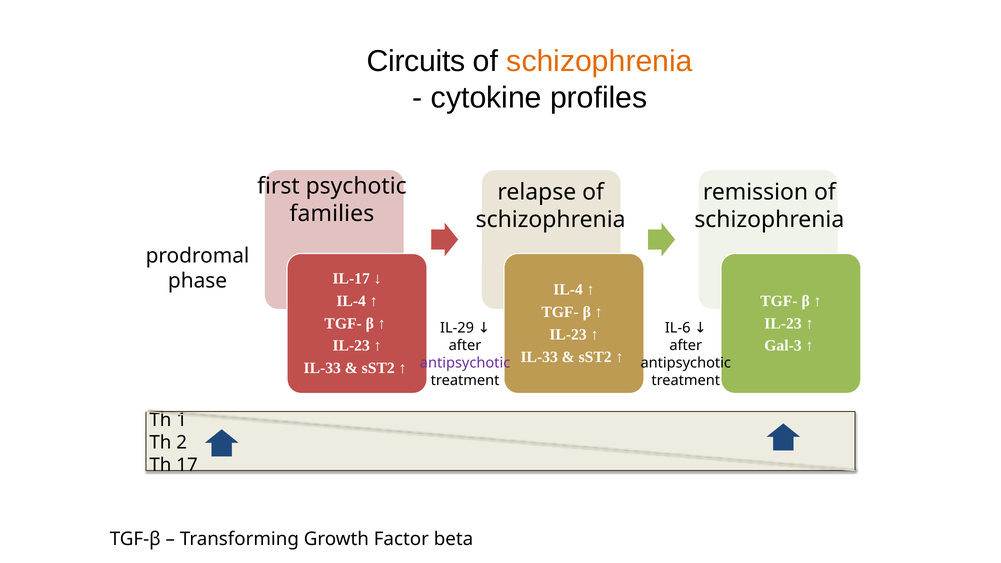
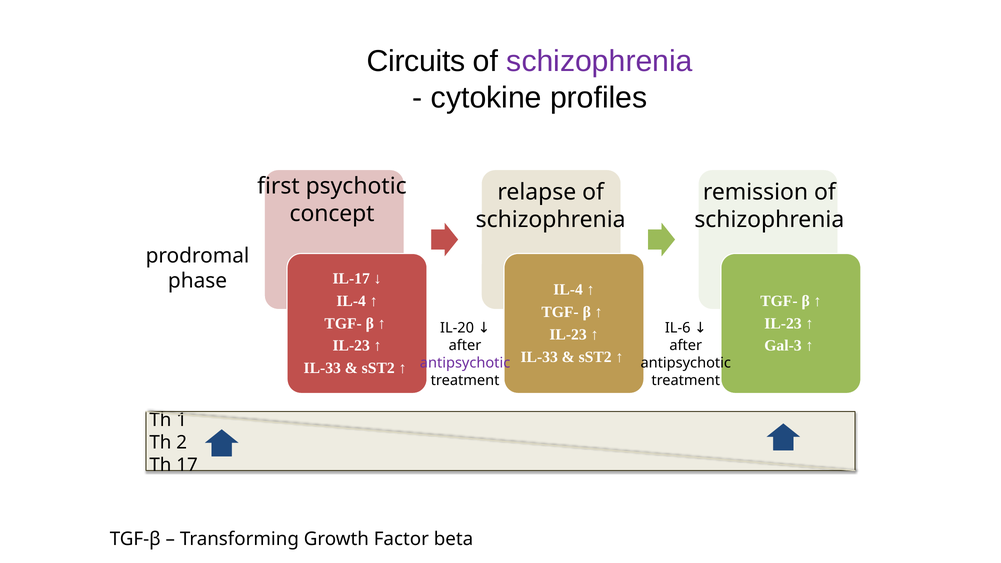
schizophrenia at (600, 61) colour: orange -> purple
families: families -> concept
IL-29: IL-29 -> IL-20
